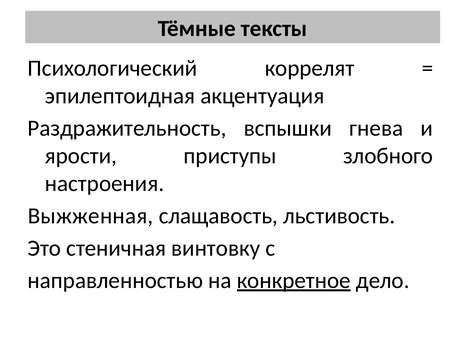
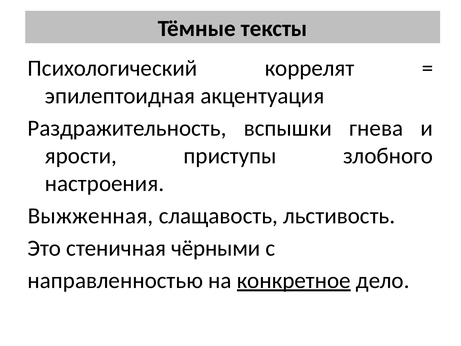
винтовку: винтовку -> чёрными
